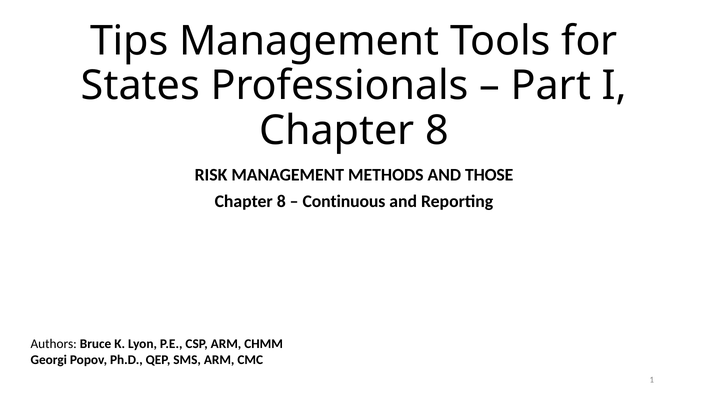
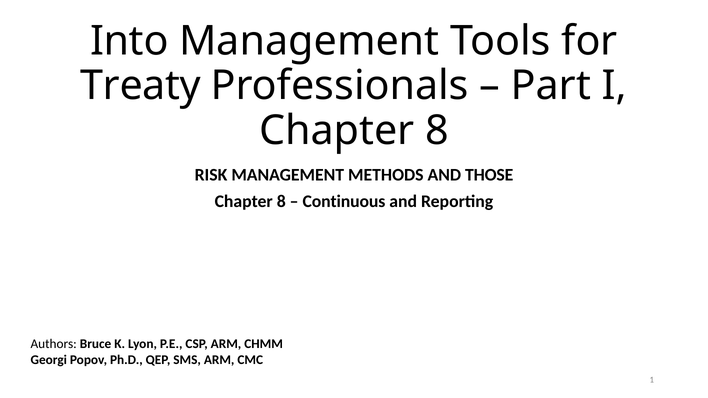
Tips: Tips -> Into
States: States -> Treaty
